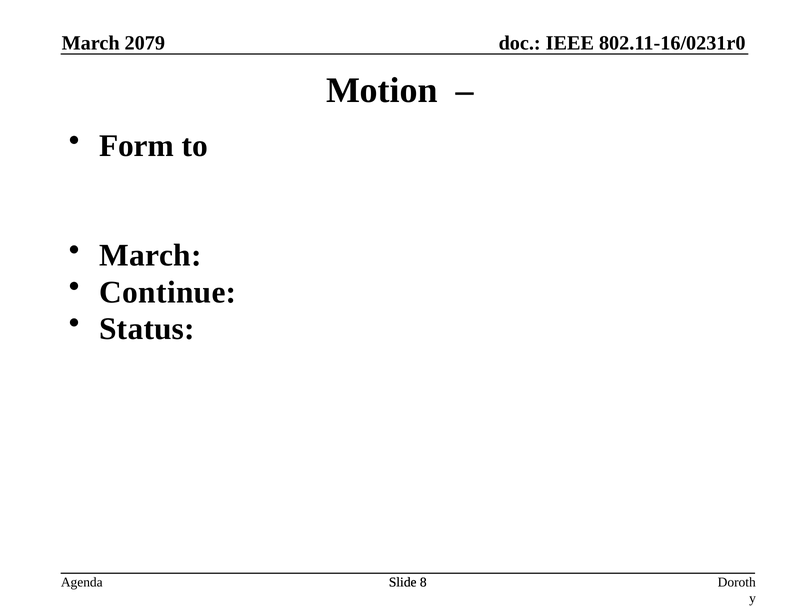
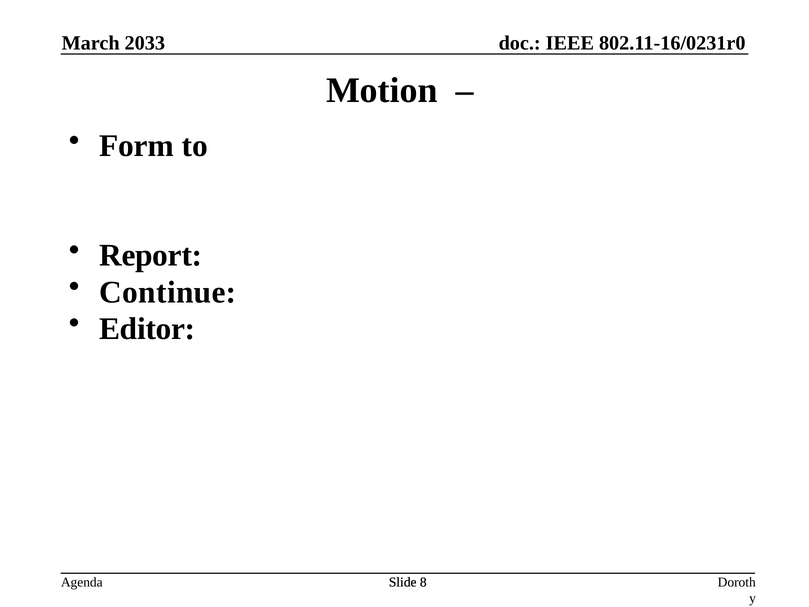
2079: 2079 -> 2033
March at (150, 256): March -> Report
Status: Status -> Editor
